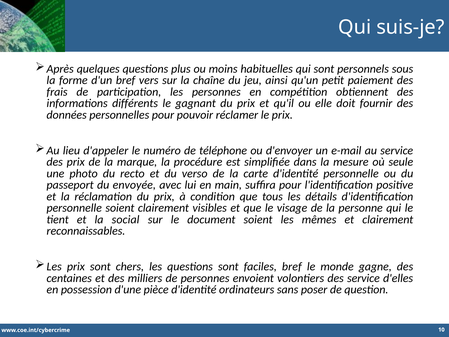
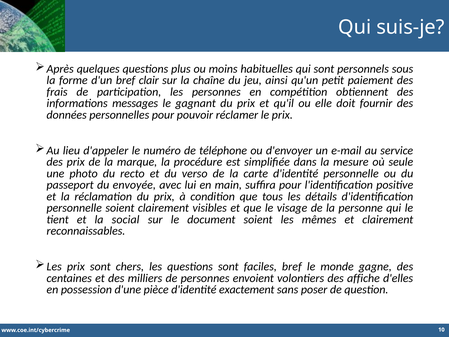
vers: vers -> clair
différents: différents -> messages
des service: service -> affiche
ordinateurs: ordinateurs -> exactement
